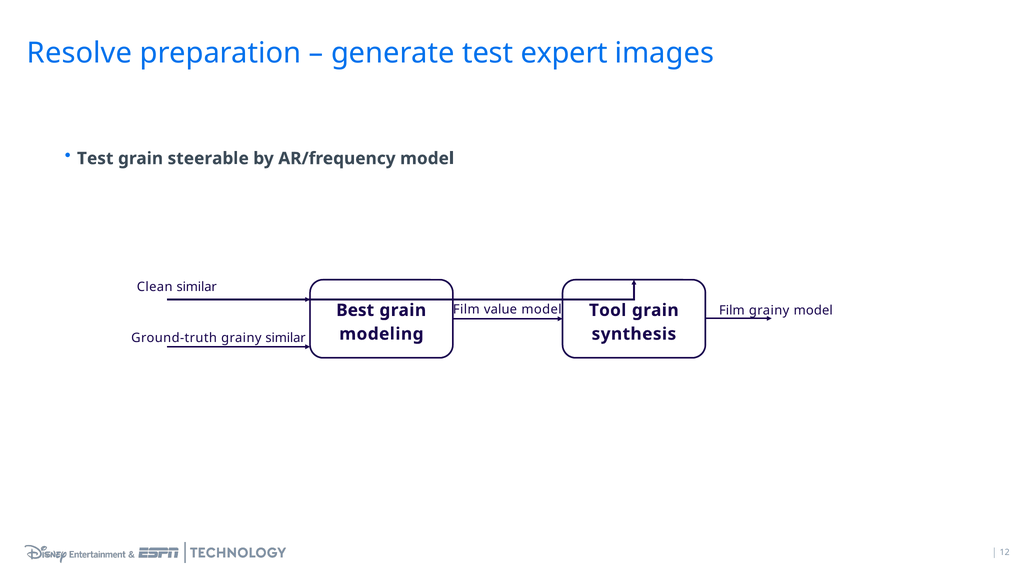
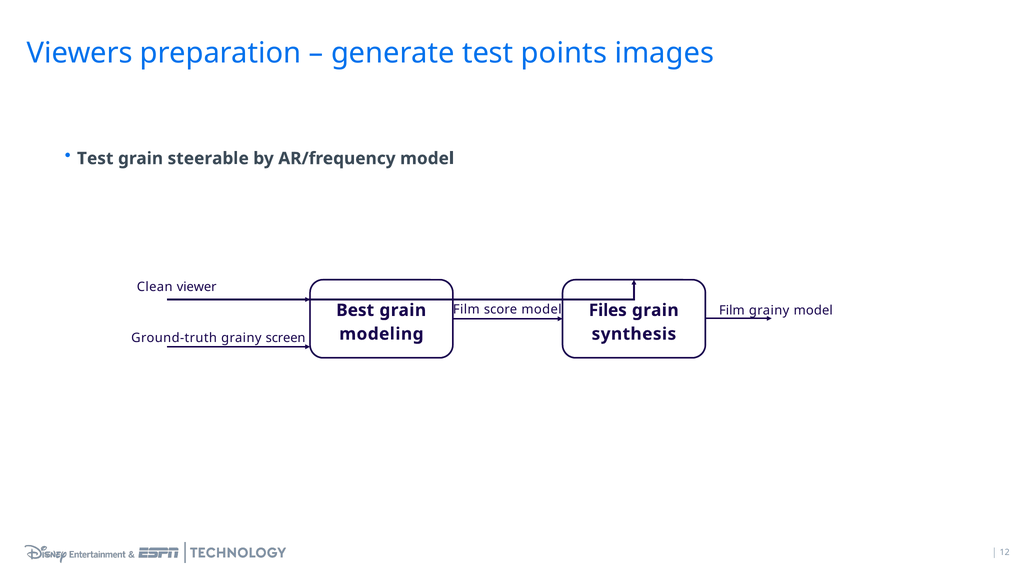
Resolve: Resolve -> Viewers
expert: expert -> points
Clean similar: similar -> viewer
value: value -> score
Tool: Tool -> Files
grainy similar: similar -> screen
